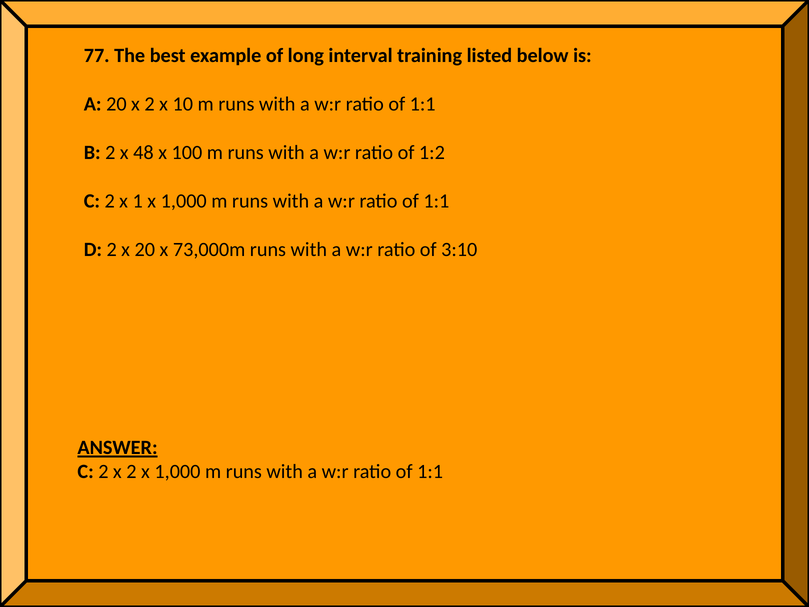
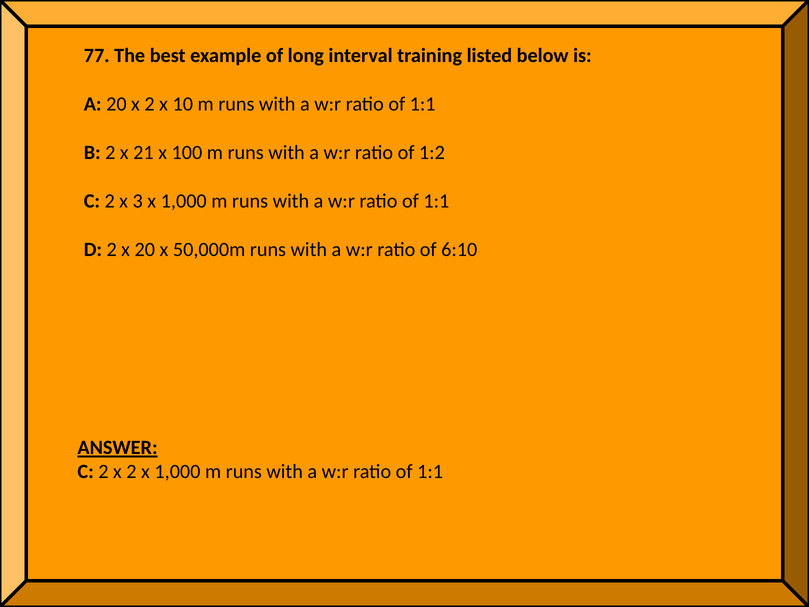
48: 48 -> 21
1: 1 -> 3
73,000m: 73,000m -> 50,000m
3:10: 3:10 -> 6:10
